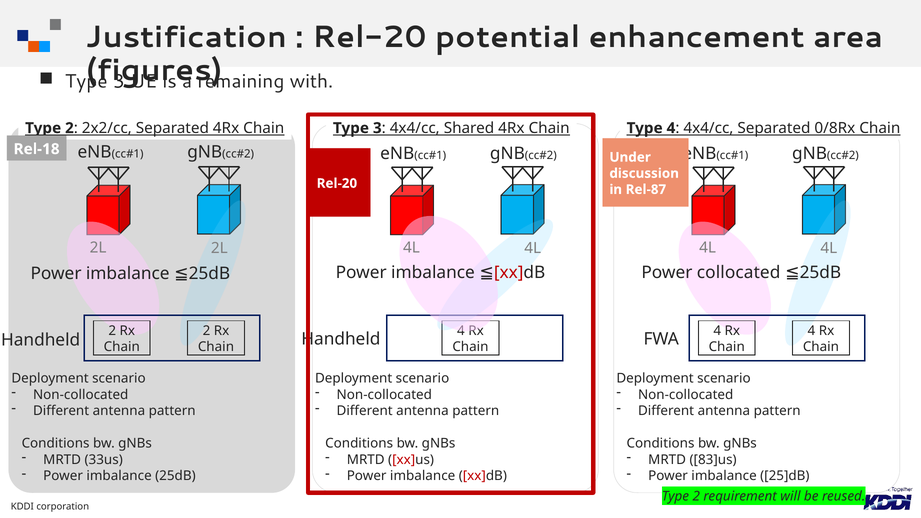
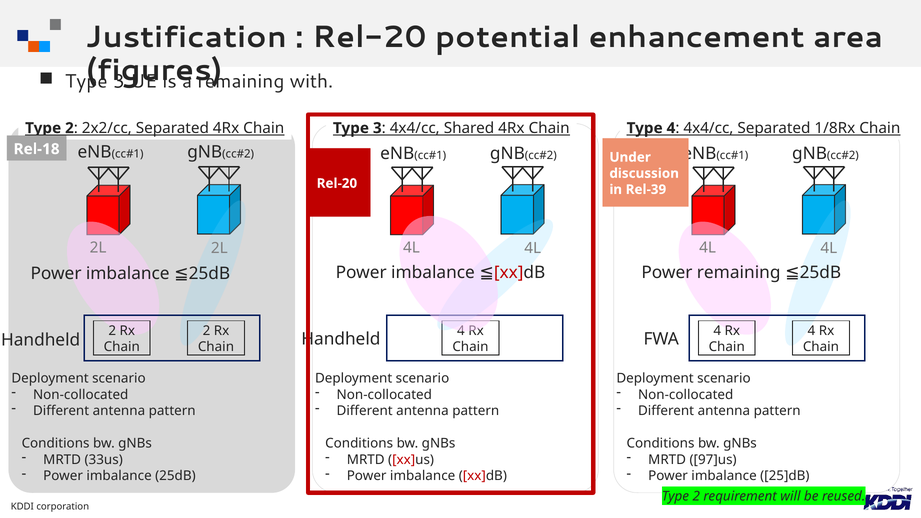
0/8Rx: 0/8Rx -> 1/8Rx
Rel-87: Rel-87 -> Rel-39
Power collocated: collocated -> remaining
83]us: 83]us -> 97]us
